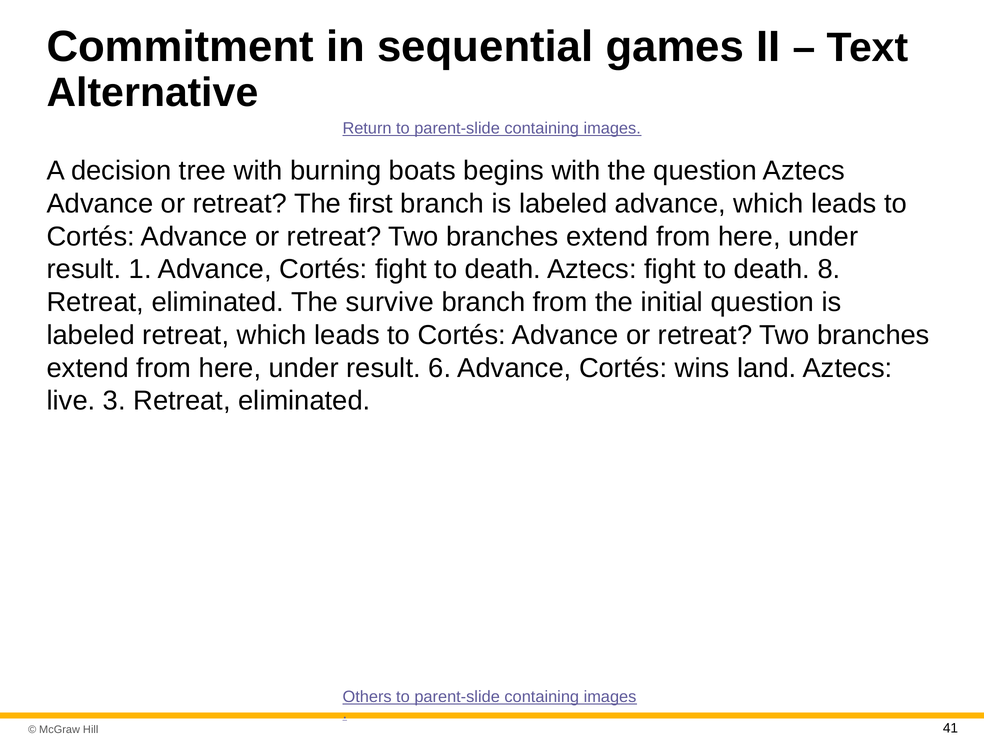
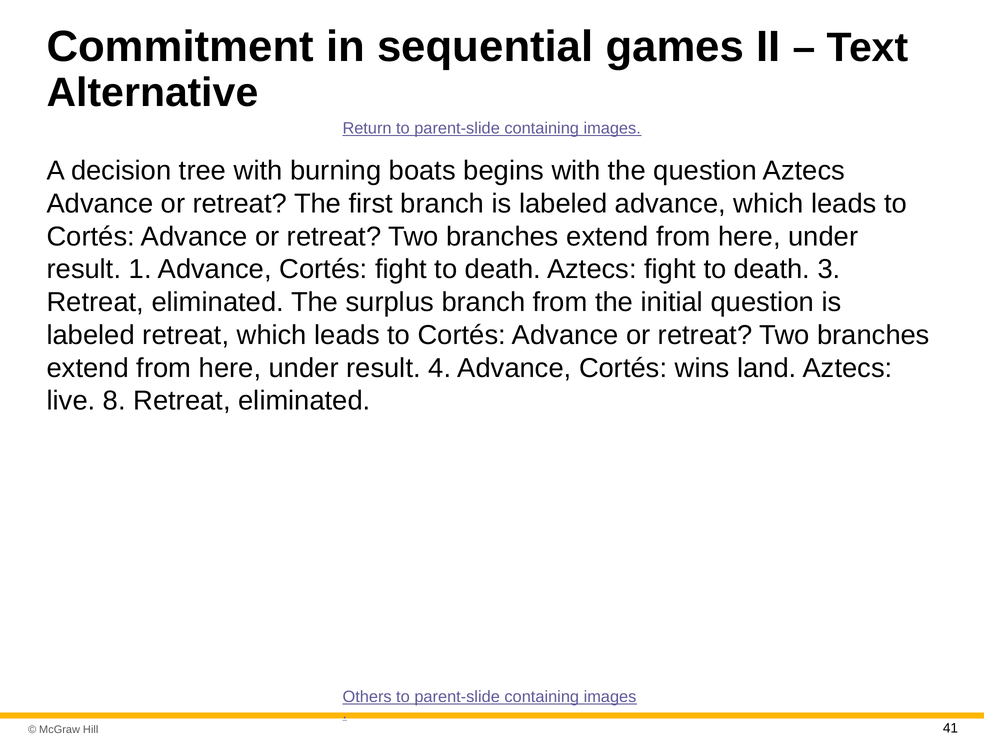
8: 8 -> 3
survive: survive -> surplus
6: 6 -> 4
3: 3 -> 8
